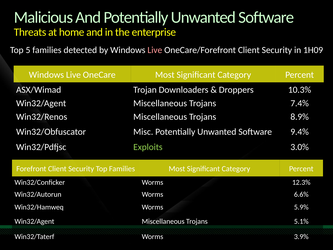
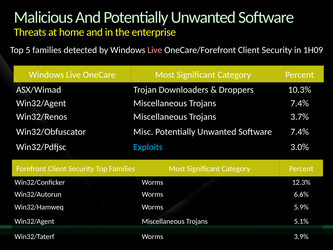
8.9%: 8.9% -> 3.7%
Software 9.4%: 9.4% -> 7.4%
Exploits colour: light green -> light blue
